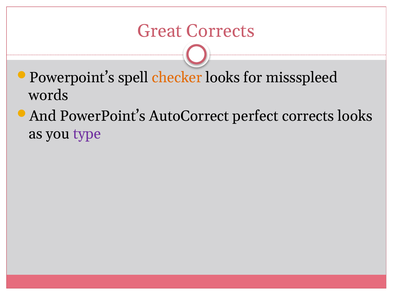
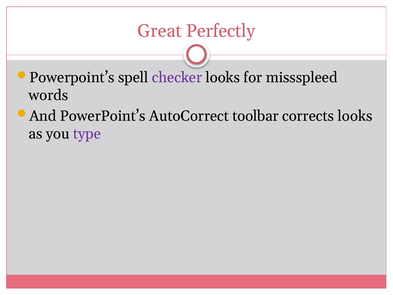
Great Corrects: Corrects -> Perfectly
checker colour: orange -> purple
perfect: perfect -> toolbar
